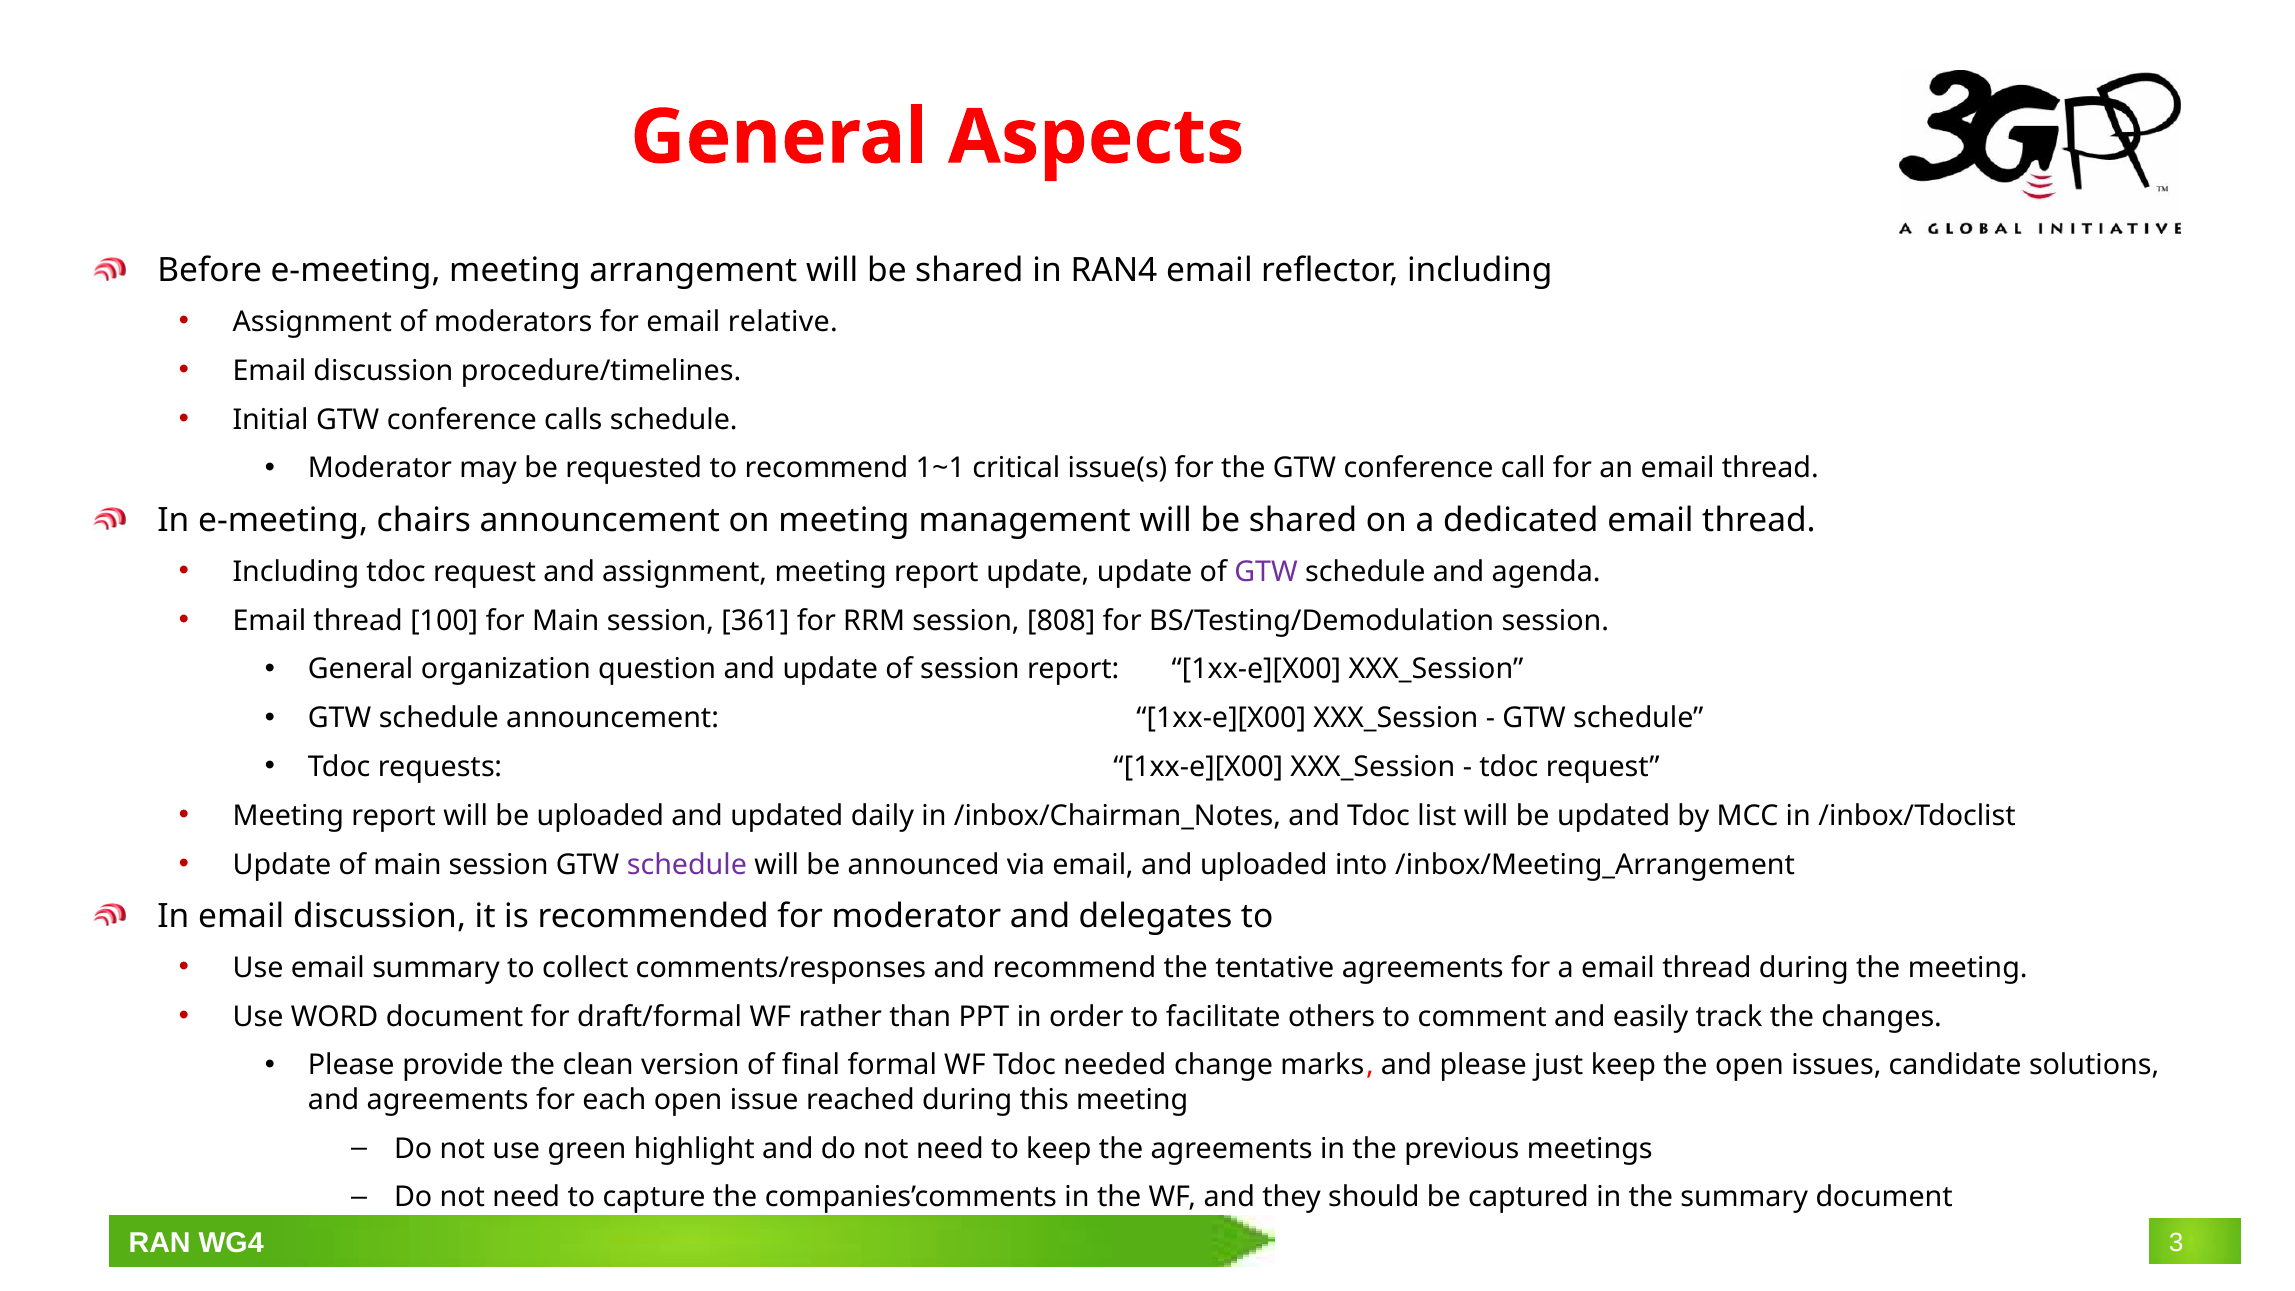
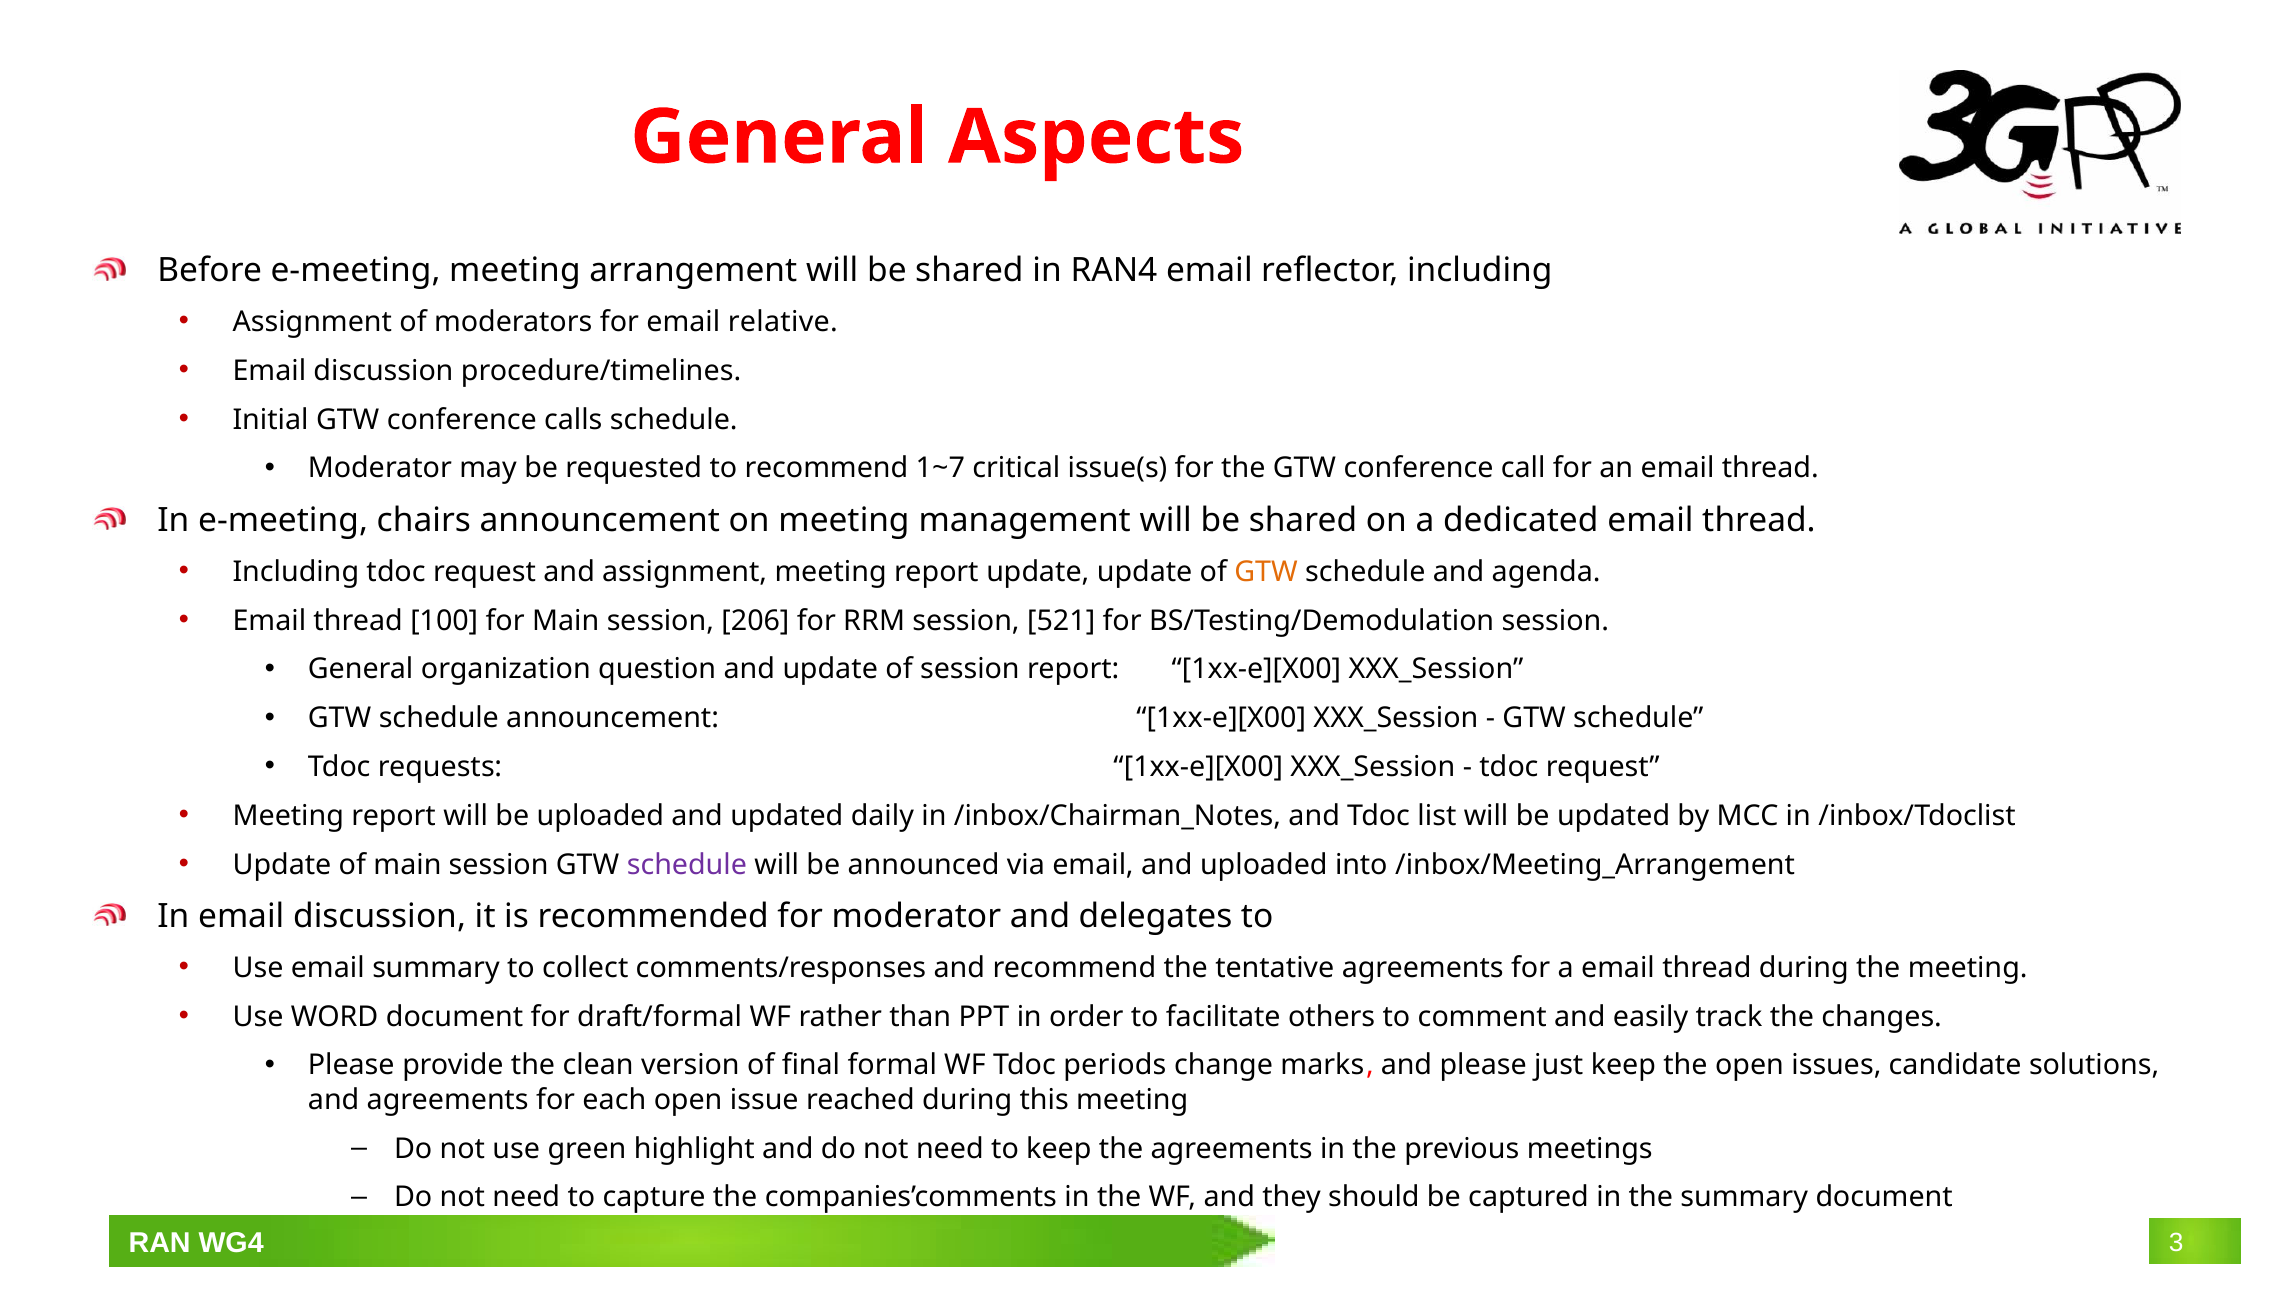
1~1: 1~1 -> 1~7
GTW at (1266, 572) colour: purple -> orange
361: 361 -> 206
808: 808 -> 521
needed: needed -> periods
